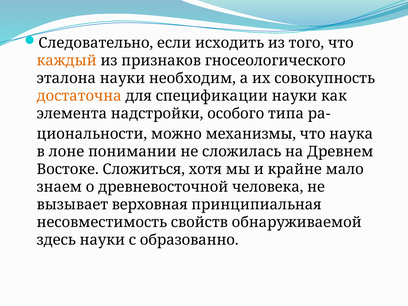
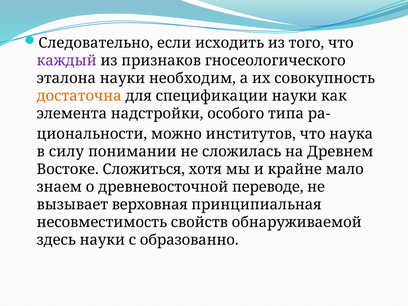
каждый colour: orange -> purple
механизмы: механизмы -> институтов
лоне: лоне -> силу
человека: человека -> переводе
